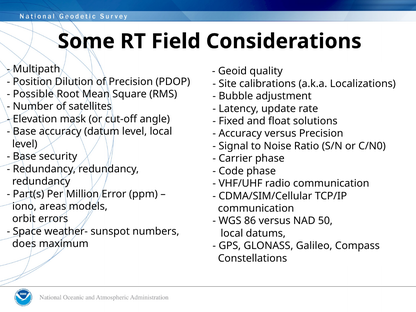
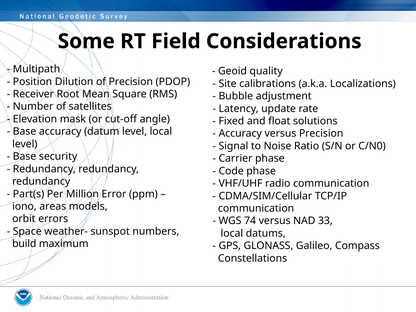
Possible: Possible -> Receiver
86: 86 -> 74
50: 50 -> 33
does: does -> build
